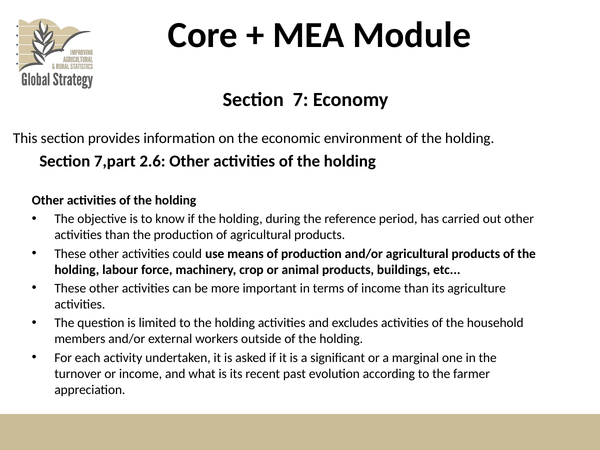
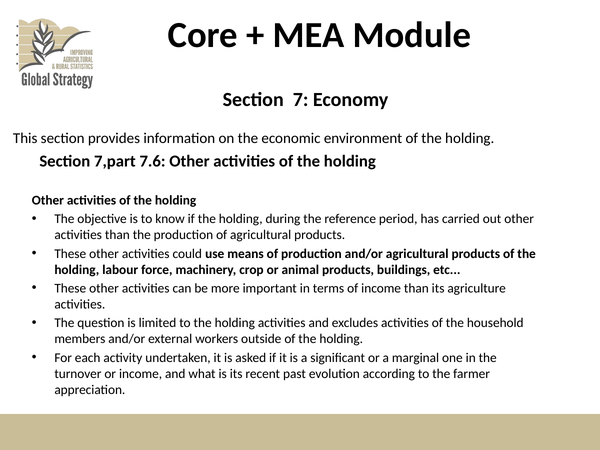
2.6: 2.6 -> 7.6
